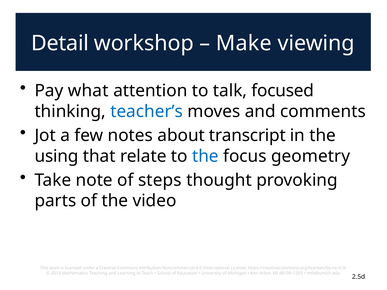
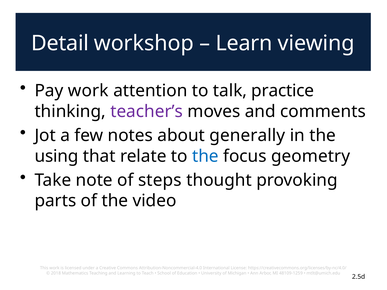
Make: Make -> Learn
Pay what: what -> work
focused: focused -> practice
teacher’s colour: blue -> purple
transcript: transcript -> generally
